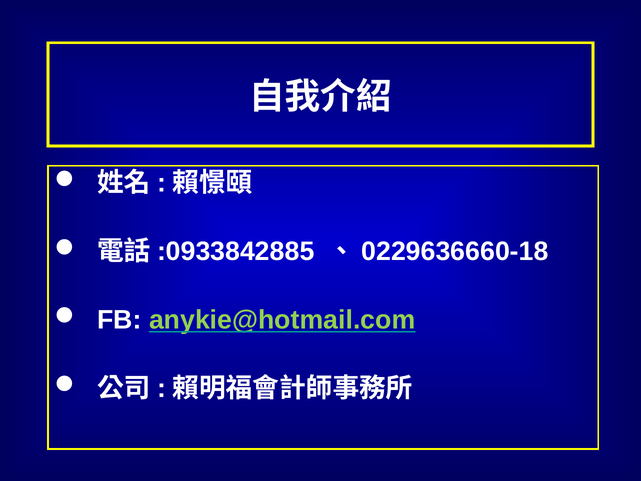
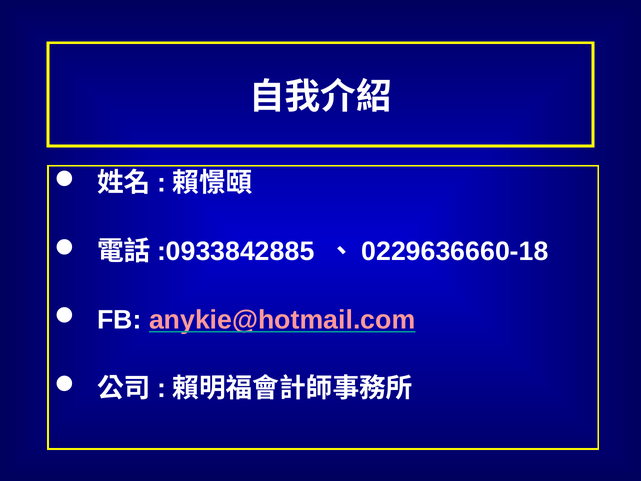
anykie@hotmail.com colour: light green -> pink
